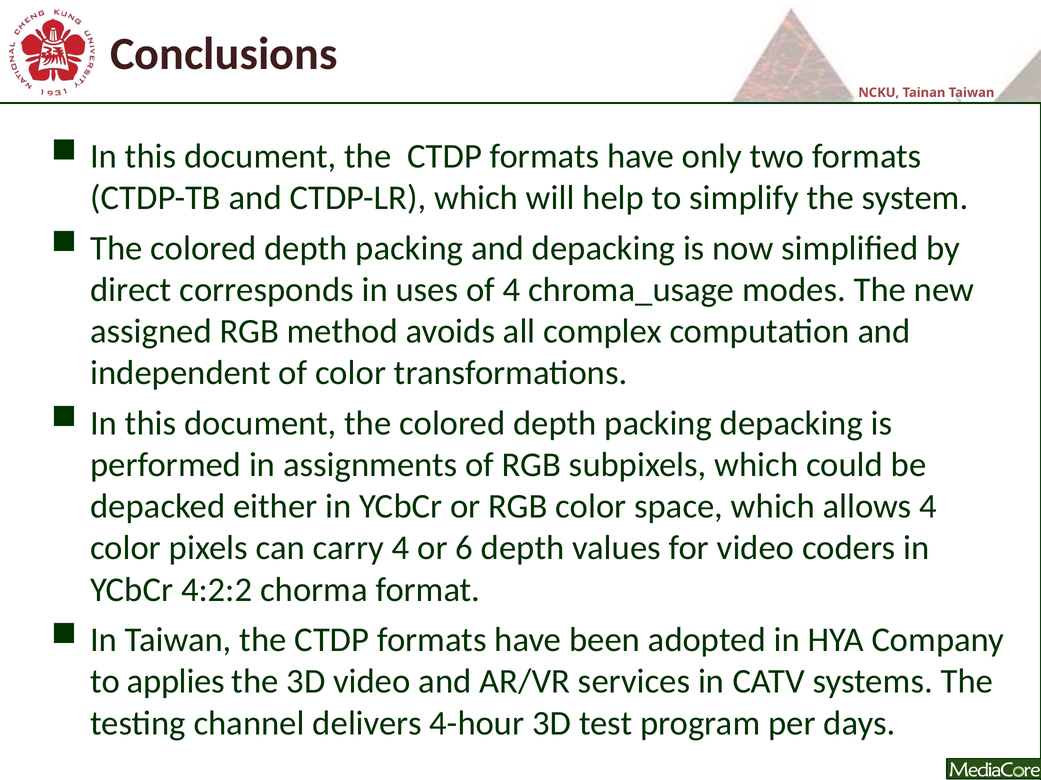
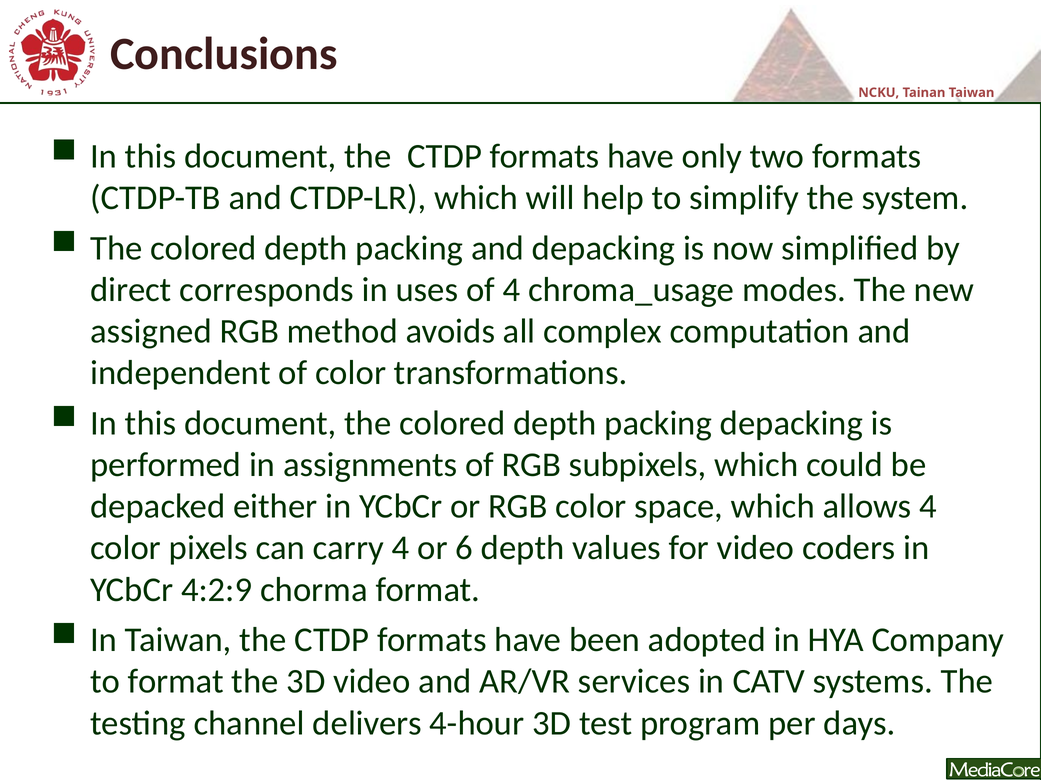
4:2:2: 4:2:2 -> 4:2:9
to applies: applies -> format
